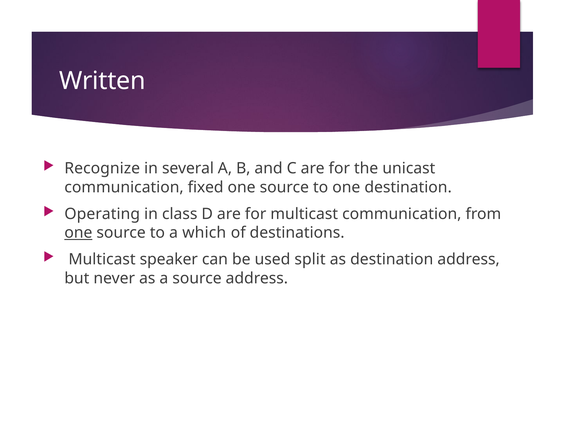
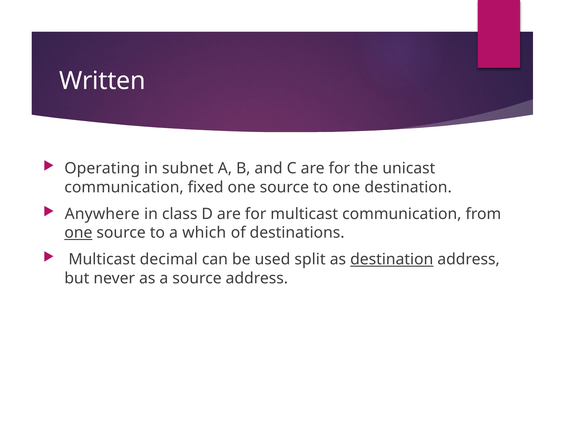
Recognize: Recognize -> Operating
several: several -> subnet
Operating: Operating -> Anywhere
speaker: speaker -> decimal
destination at (392, 259) underline: none -> present
